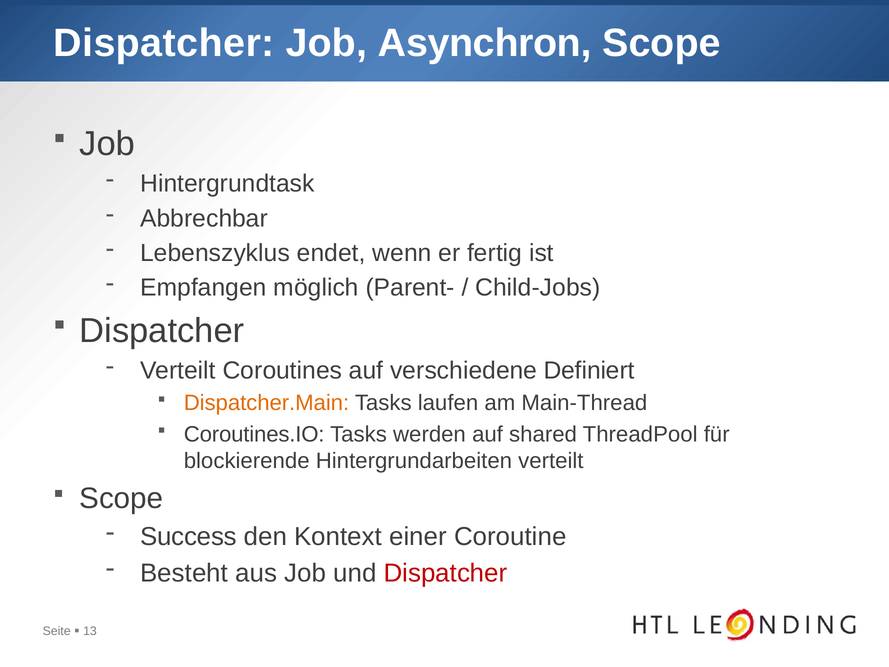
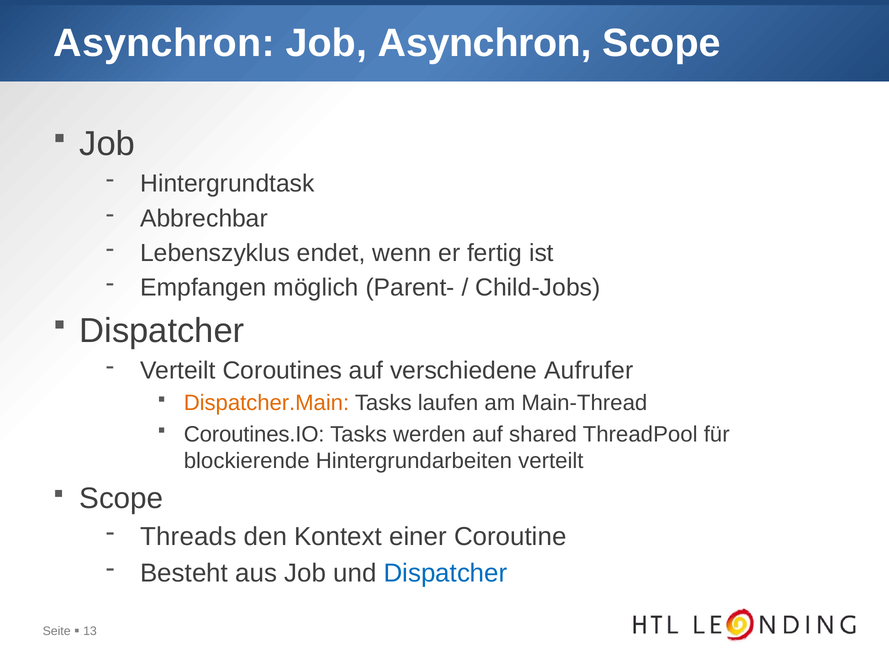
Dispatcher at (164, 43): Dispatcher -> Asynchron
Definiert: Definiert -> Aufrufer
Success: Success -> Threads
Dispatcher at (446, 573) colour: red -> blue
